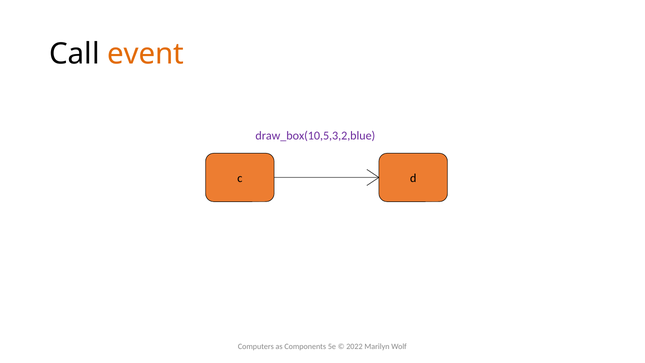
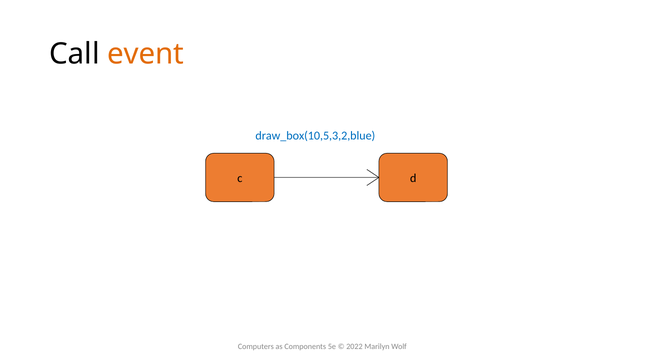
draw_box(10,5,3,2,blue colour: purple -> blue
